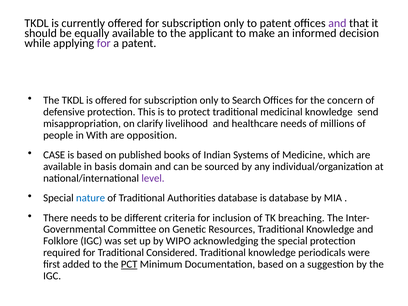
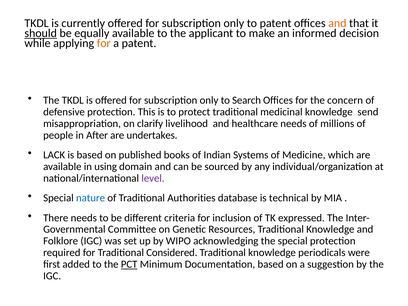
and at (337, 23) colour: purple -> orange
should underline: none -> present
for at (104, 43) colour: purple -> orange
With: With -> After
opposition: opposition -> undertakes
CASE: CASE -> LACK
basis: basis -> using
is database: database -> technical
breaching: breaching -> expressed
